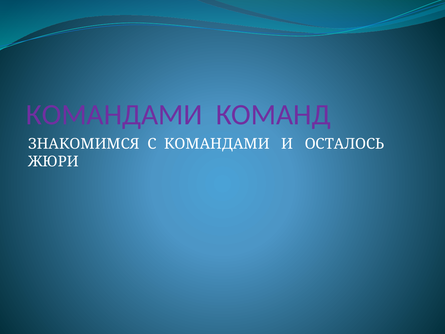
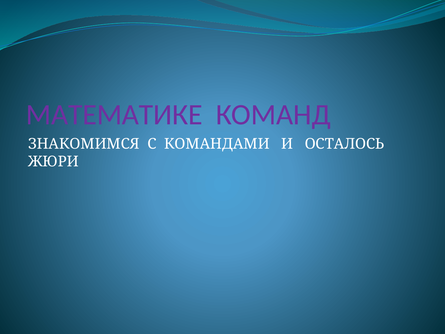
КОМАНДАМИ at (114, 115): КОМАНДАМИ -> МАТЕМАТИКЕ
